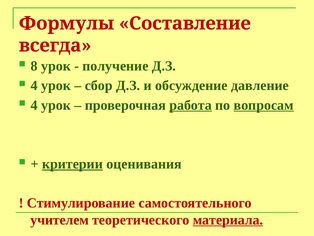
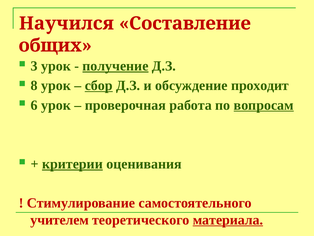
Формулы: Формулы -> Научился
всегда: всегда -> общих
8: 8 -> 3
получение underline: none -> present
4 at (34, 85): 4 -> 8
сбор underline: none -> present
давление: давление -> проходит
4 at (34, 105): 4 -> 6
работа underline: present -> none
